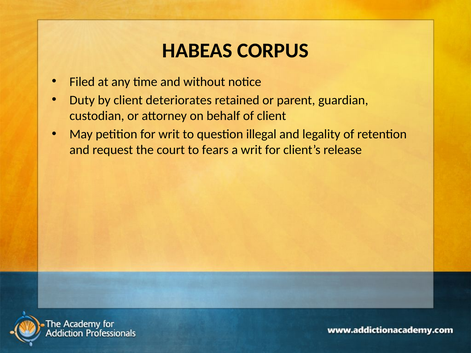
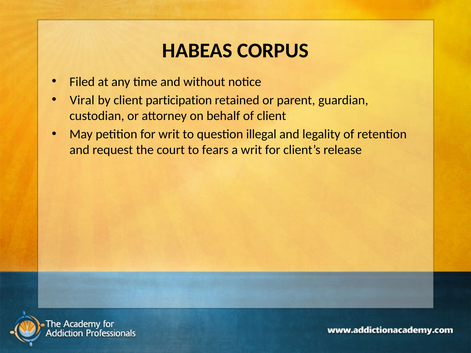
Duty: Duty -> Viral
deteriorates: deteriorates -> participation
